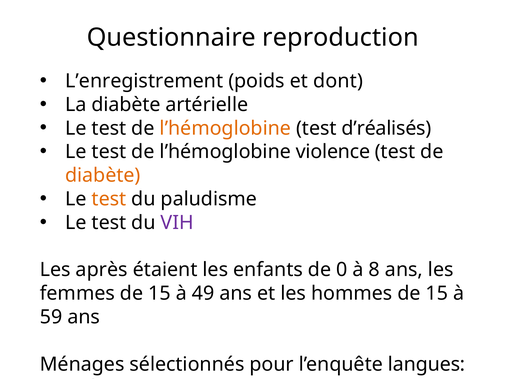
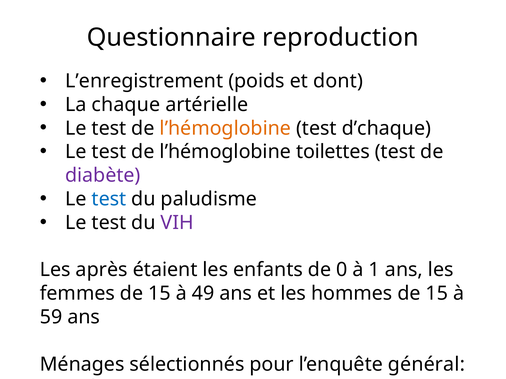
La diabète: diabète -> chaque
d’réalisés: d’réalisés -> d’chaque
violence: violence -> toilettes
diabète at (103, 176) colour: orange -> purple
test at (109, 199) colour: orange -> blue
8: 8 -> 1
langues: langues -> général
